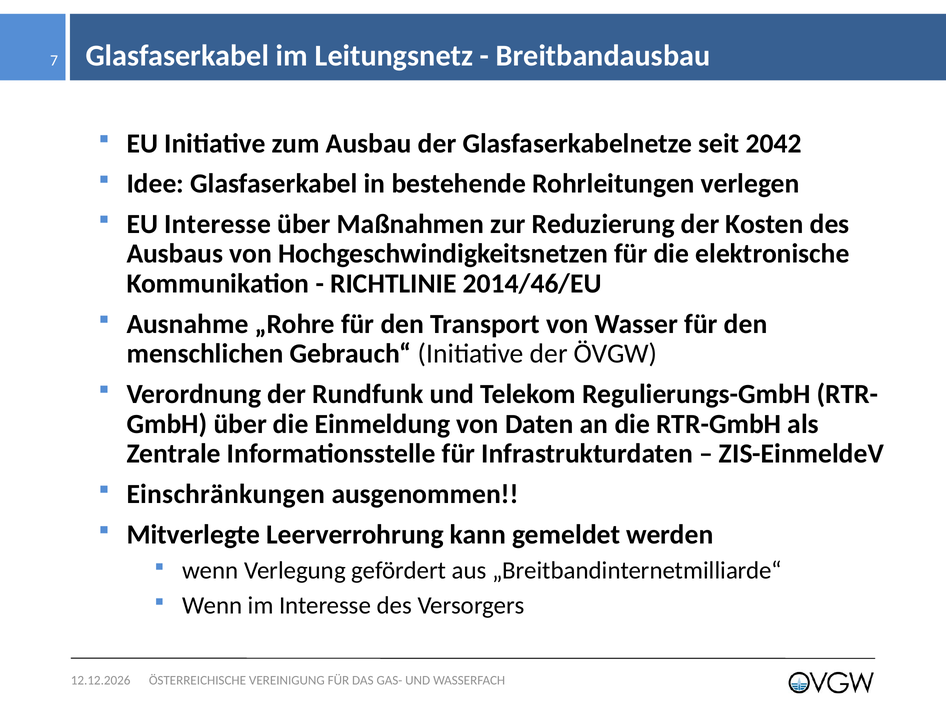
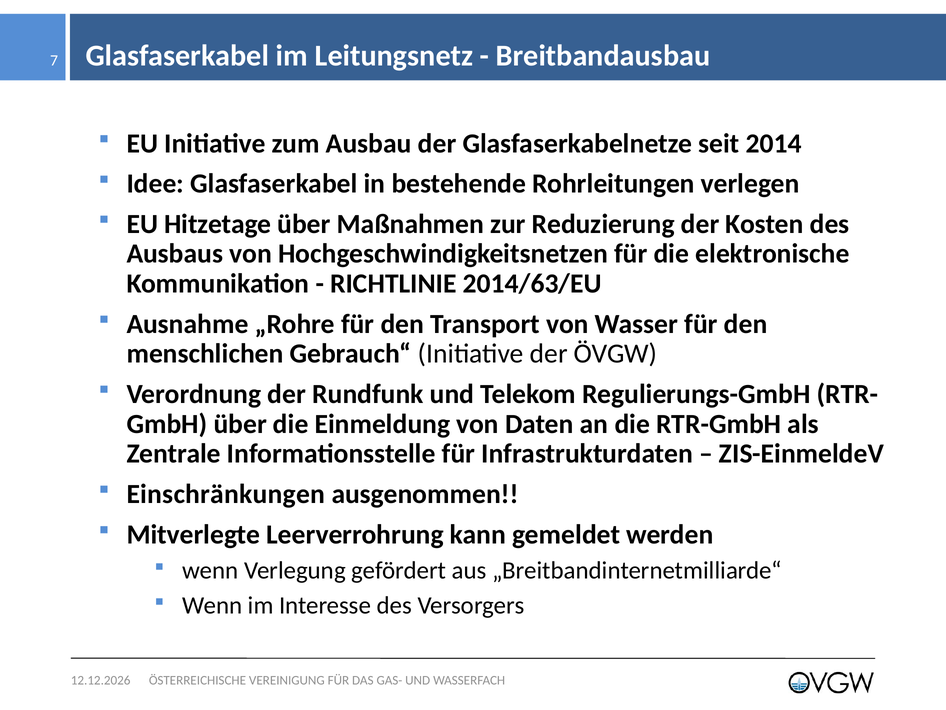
2042: 2042 -> 2014
EU Interesse: Interesse -> Hitzetage
2014/46/EU: 2014/46/EU -> 2014/63/EU
